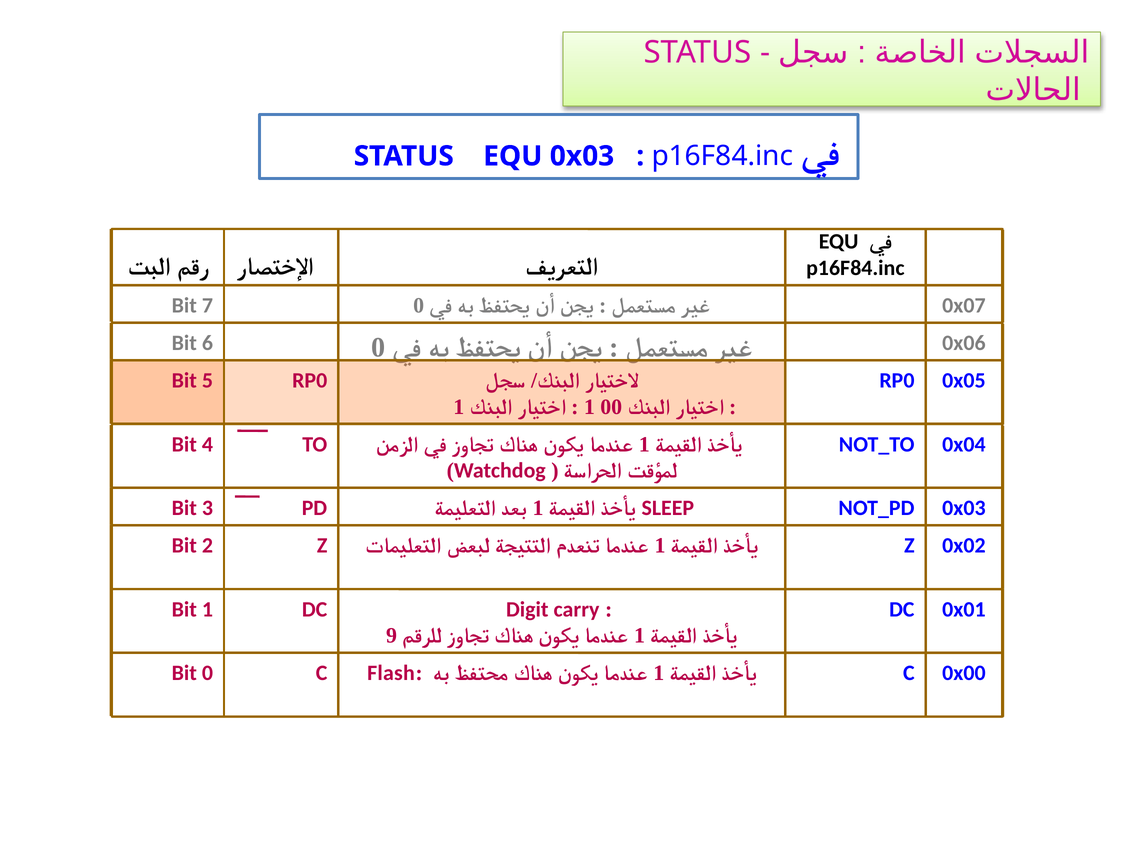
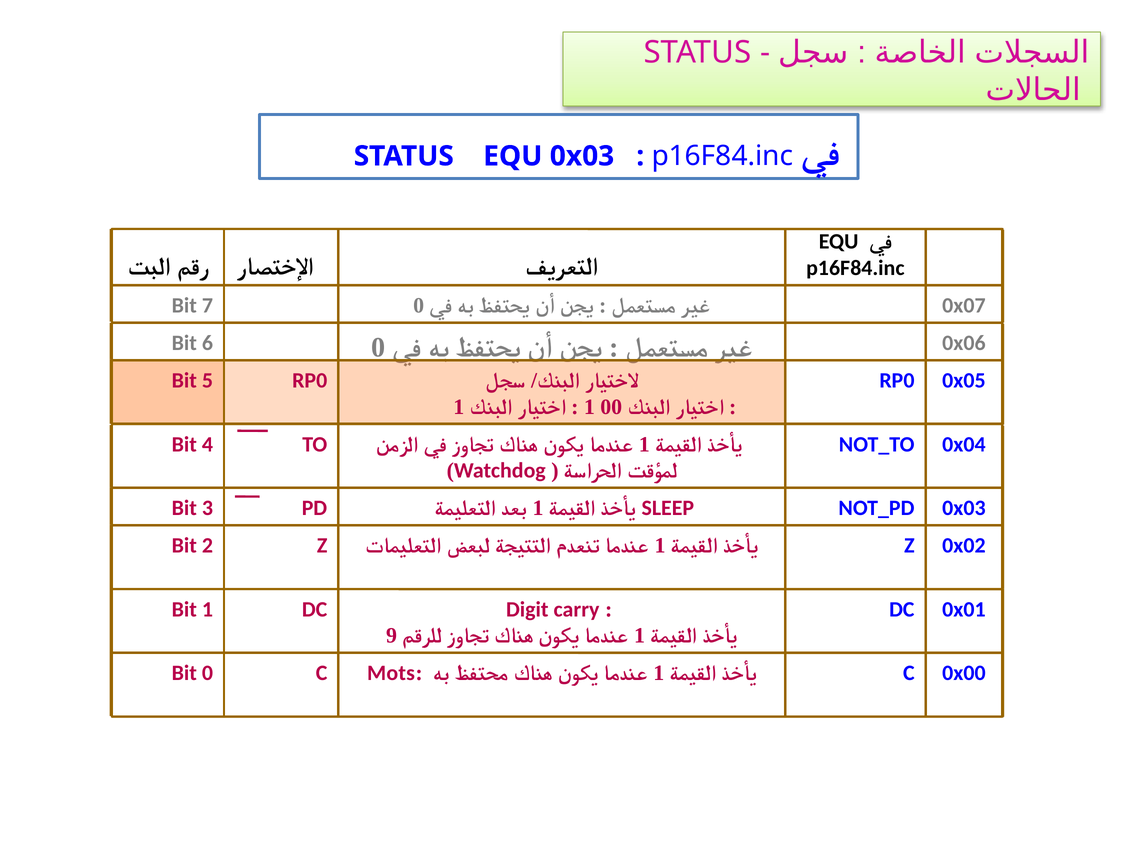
Flash: Flash -> Mots
